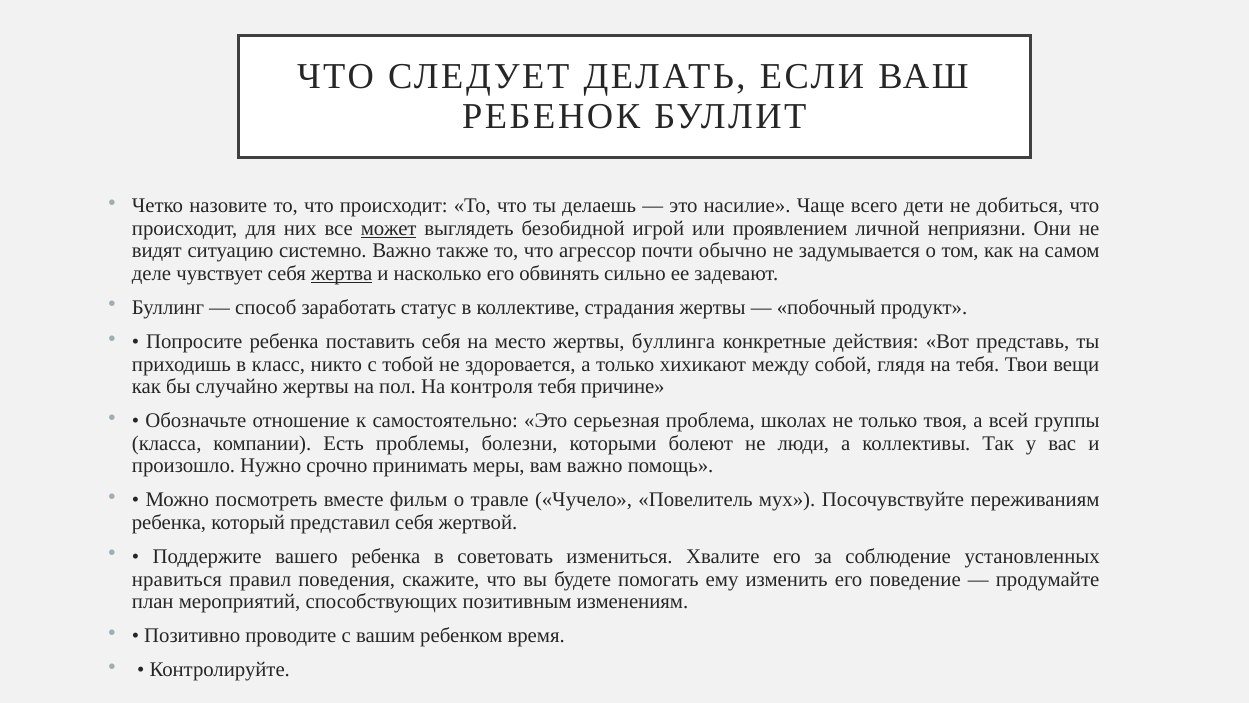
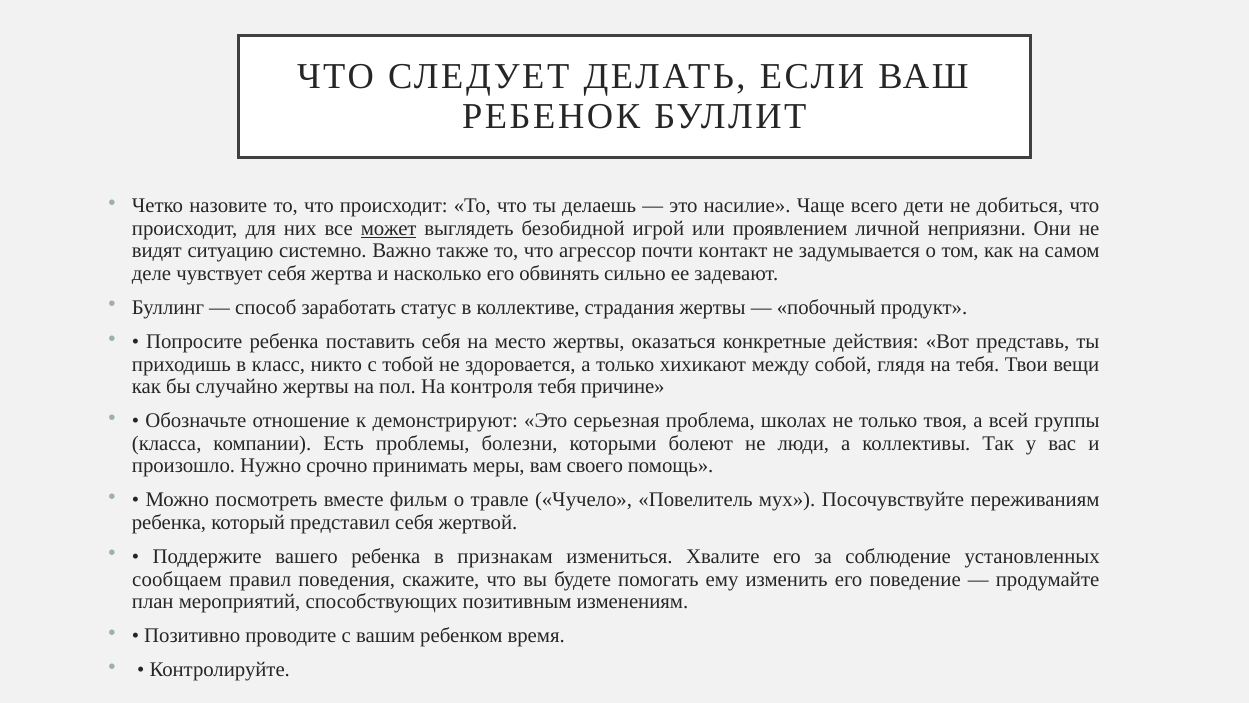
обычно: обычно -> контакт
жертва underline: present -> none
буллинга: буллинга -> оказаться
самостоятельно: самостоятельно -> демонстрируют
вам важно: важно -> своего
советовать: советовать -> признакам
нравиться: нравиться -> сообщаем
